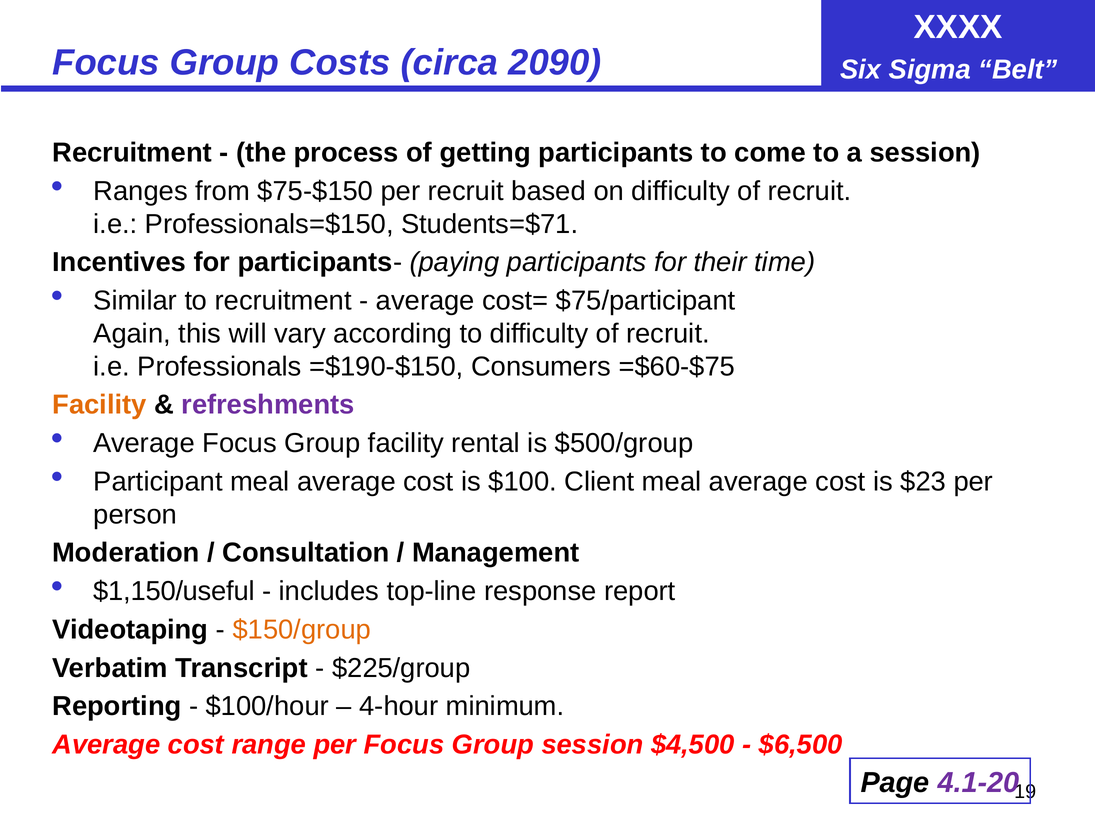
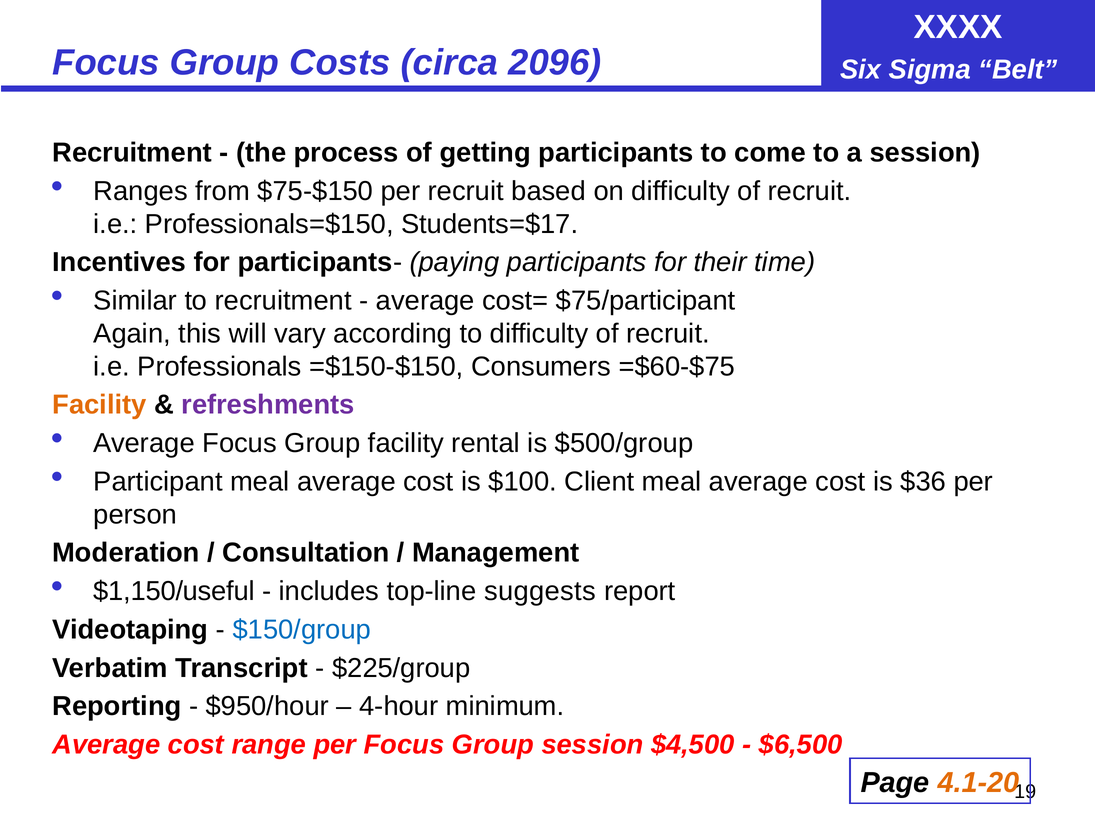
2090: 2090 -> 2096
Students=$71: Students=$71 -> Students=$17
=$190-$150: =$190-$150 -> =$150-$150
$23: $23 -> $36
response: response -> suggests
$150/group colour: orange -> blue
$100/hour: $100/hour -> $950/hour
4.1-20 colour: purple -> orange
